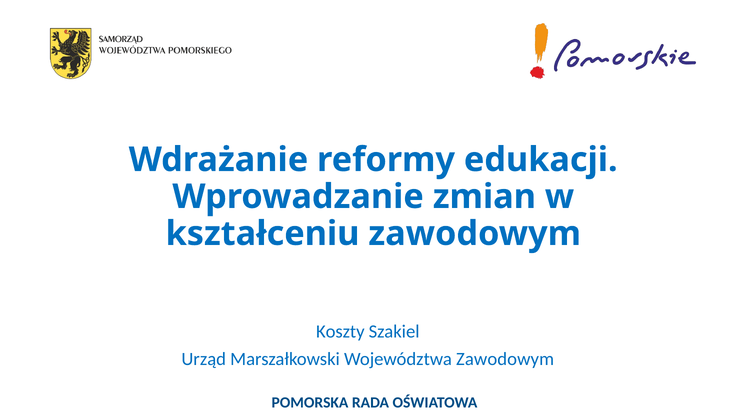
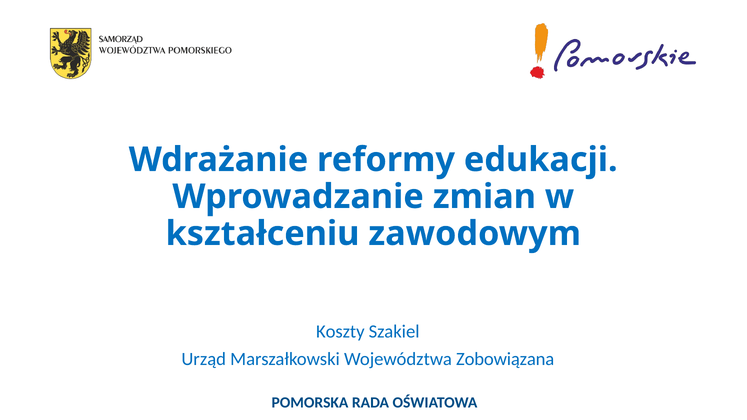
Województwa Zawodowym: Zawodowym -> Zobowiązana
